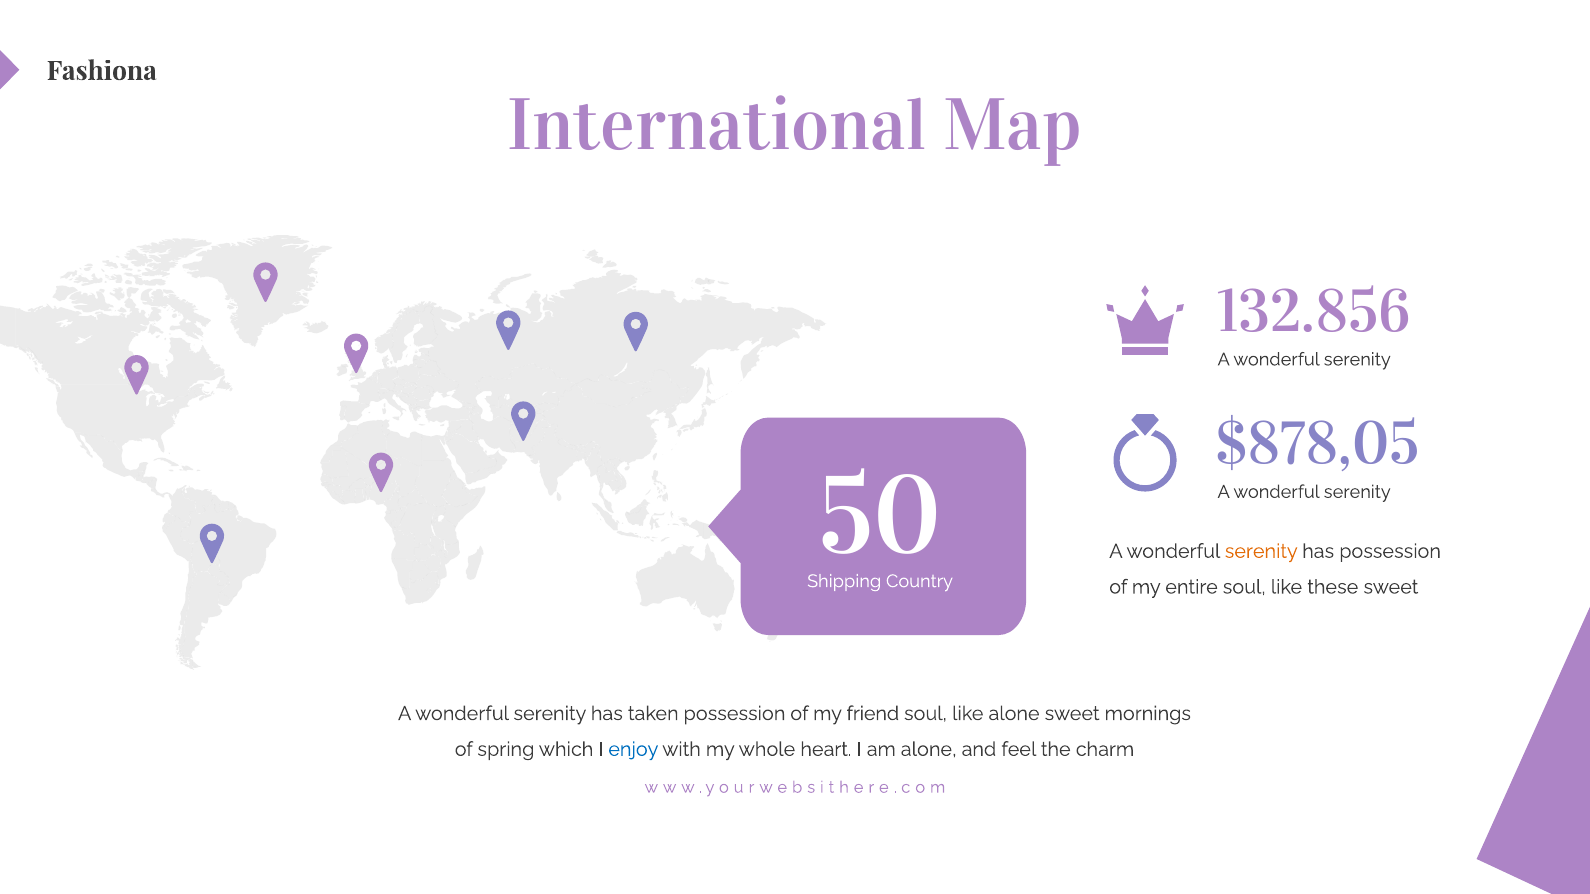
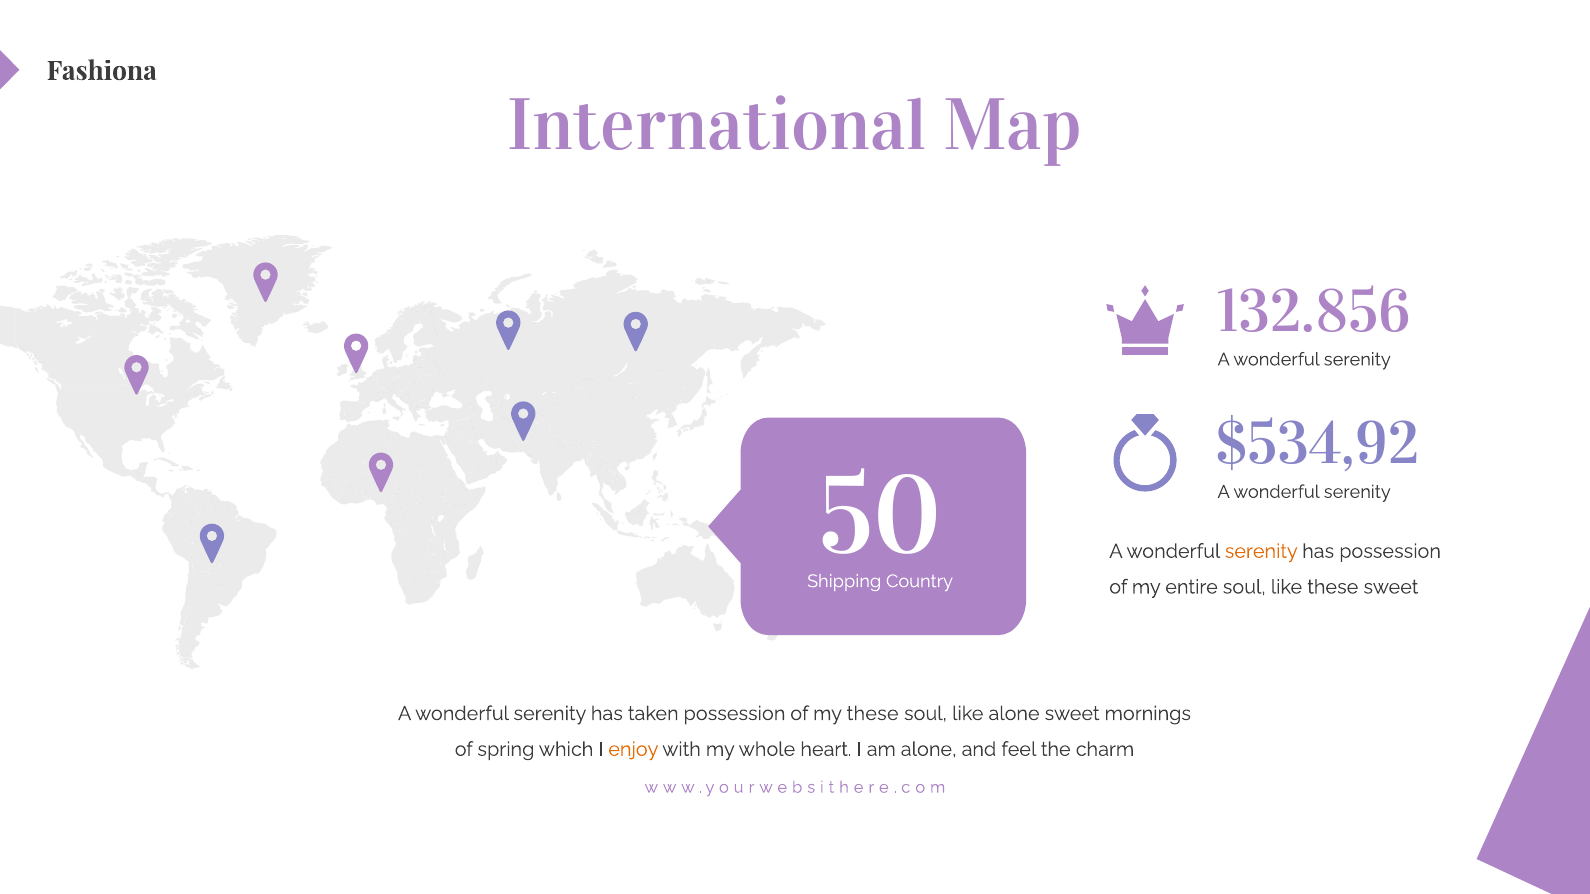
$878,05: $878,05 -> $534,92
my friend: friend -> these
enjoy colour: blue -> orange
